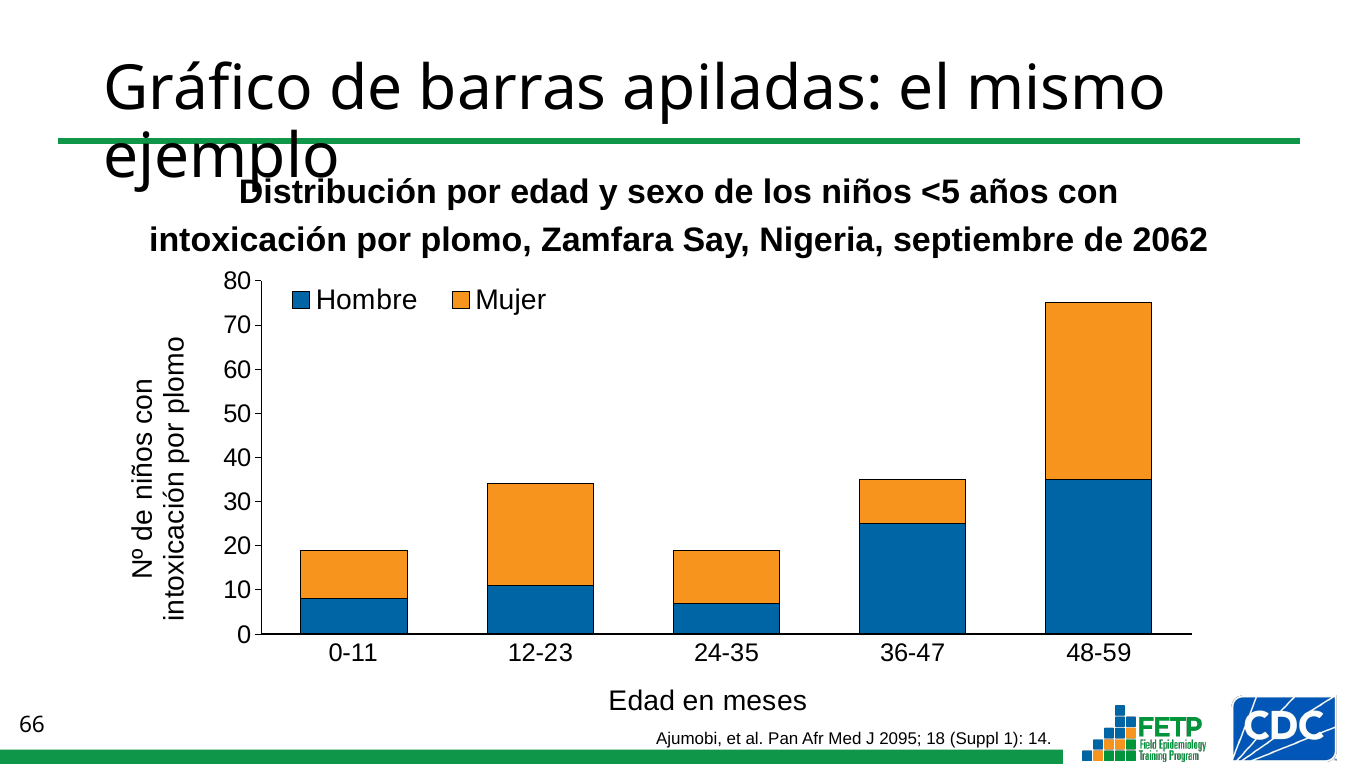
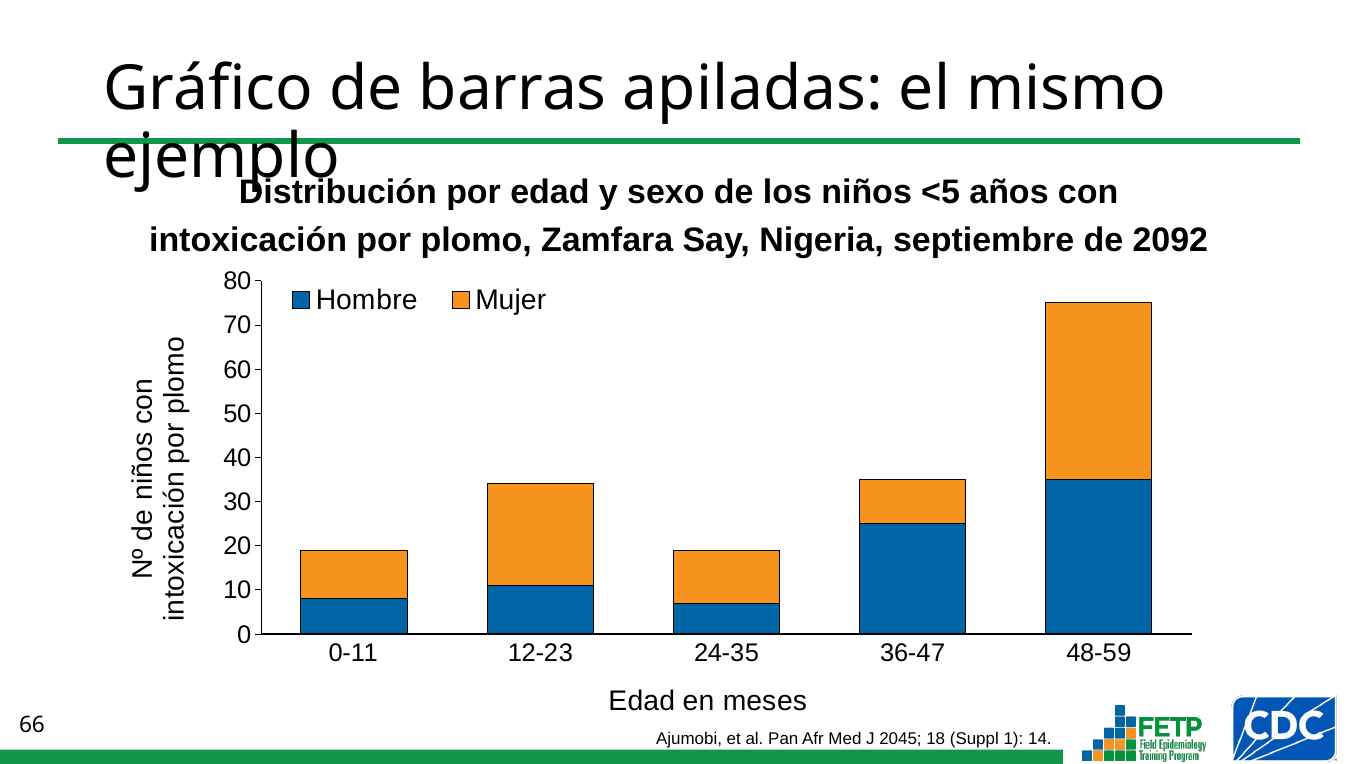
2062: 2062 -> 2092
2095: 2095 -> 2045
